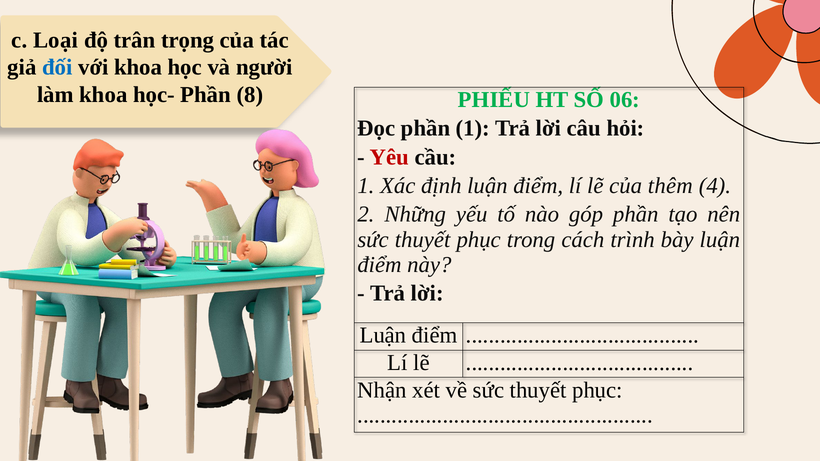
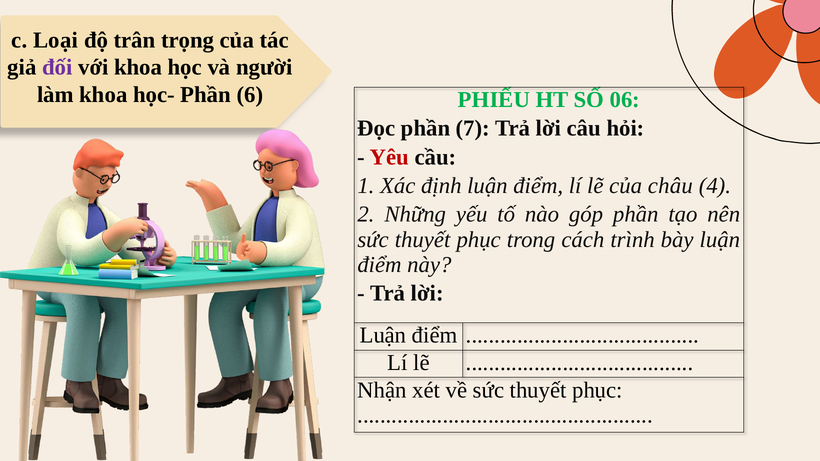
đối colour: blue -> purple
8: 8 -> 6
phần 1: 1 -> 7
thêm: thêm -> châu
